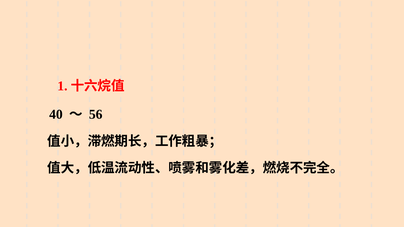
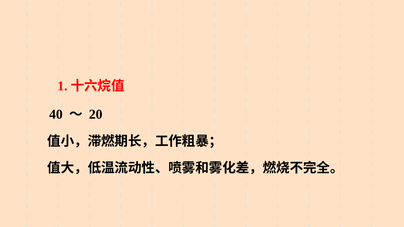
56: 56 -> 20
